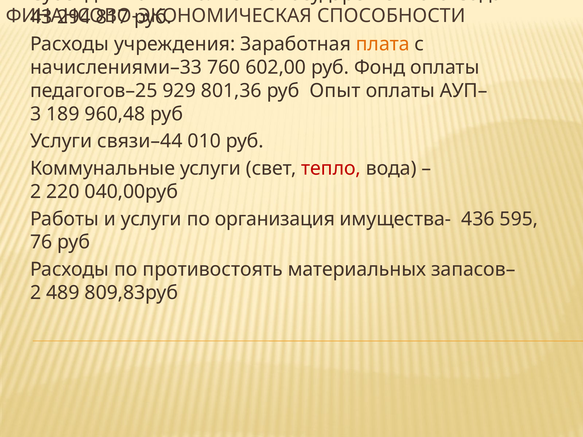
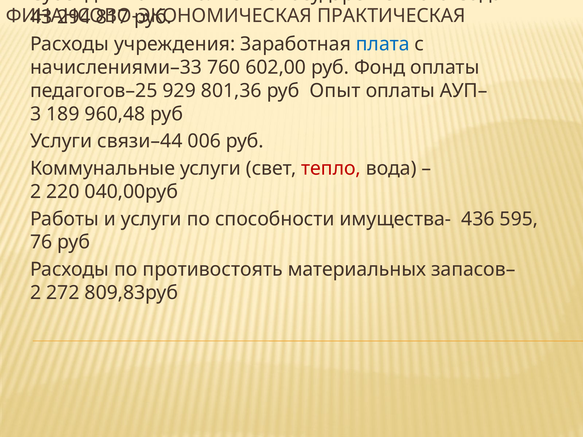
СПОСОБНОСТИ: СПОСОБНОСТИ -> ПРАКТИЧЕСКАЯ
плата colour: orange -> blue
010: 010 -> 006
организация: организация -> способности
489: 489 -> 272
